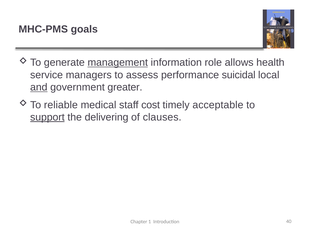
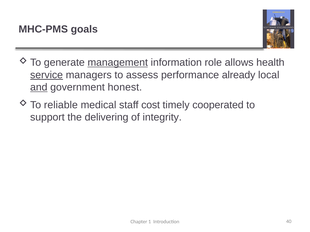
service underline: none -> present
suicidal: suicidal -> already
greater: greater -> honest
acceptable: acceptable -> cooperated
support underline: present -> none
clauses: clauses -> integrity
